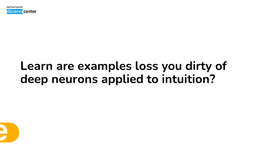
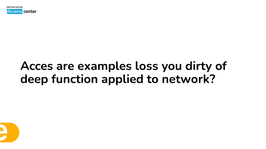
Learn: Learn -> Acces
neurons: neurons -> function
intuition: intuition -> network
